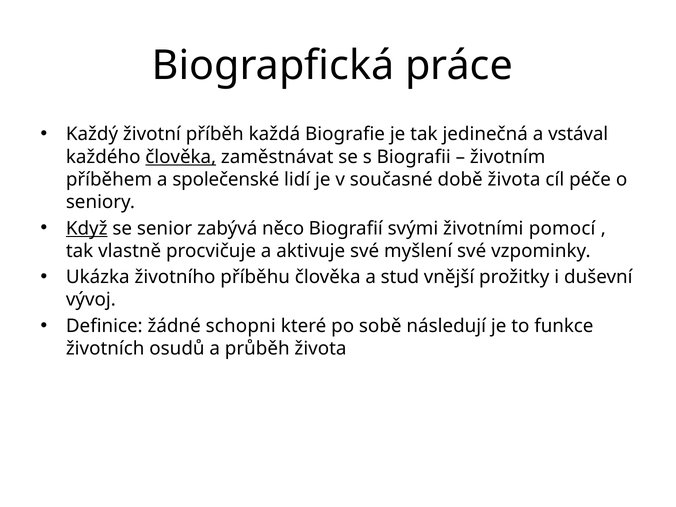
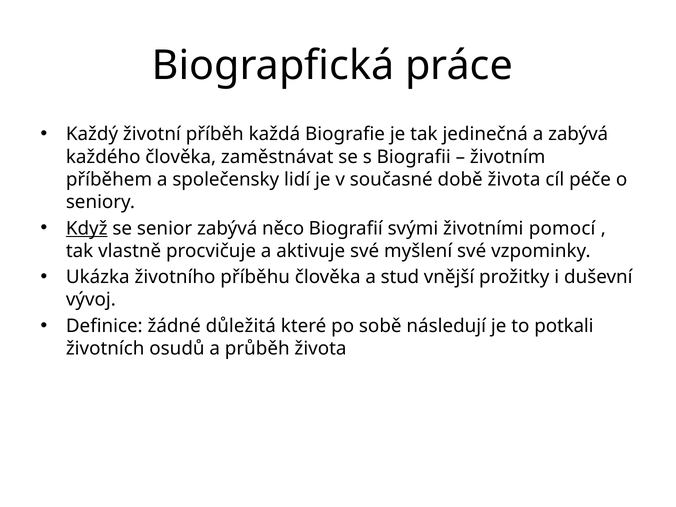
a vstával: vstával -> zabývá
člověka at (181, 157) underline: present -> none
společenské: společenské -> společensky
schopni: schopni -> důležitá
funkce: funkce -> potkali
